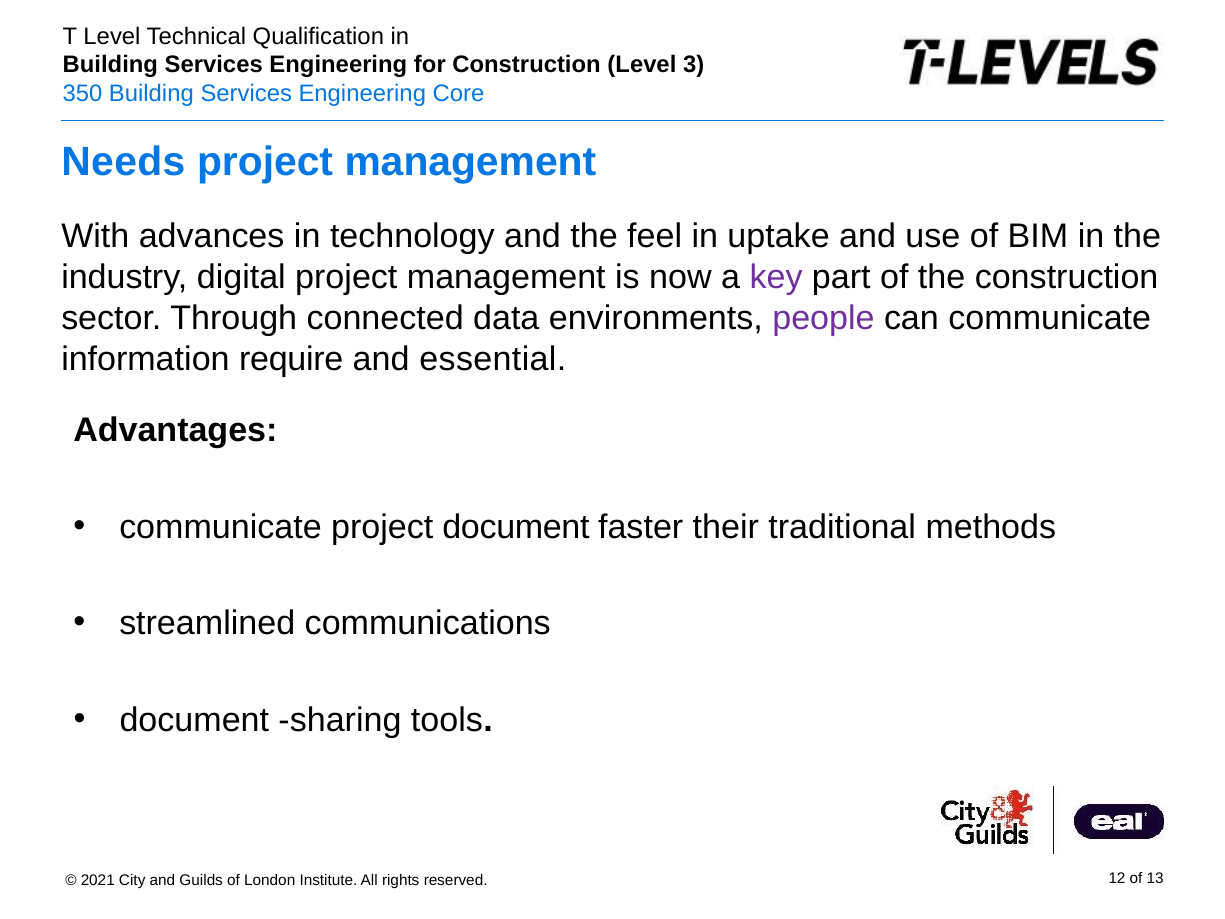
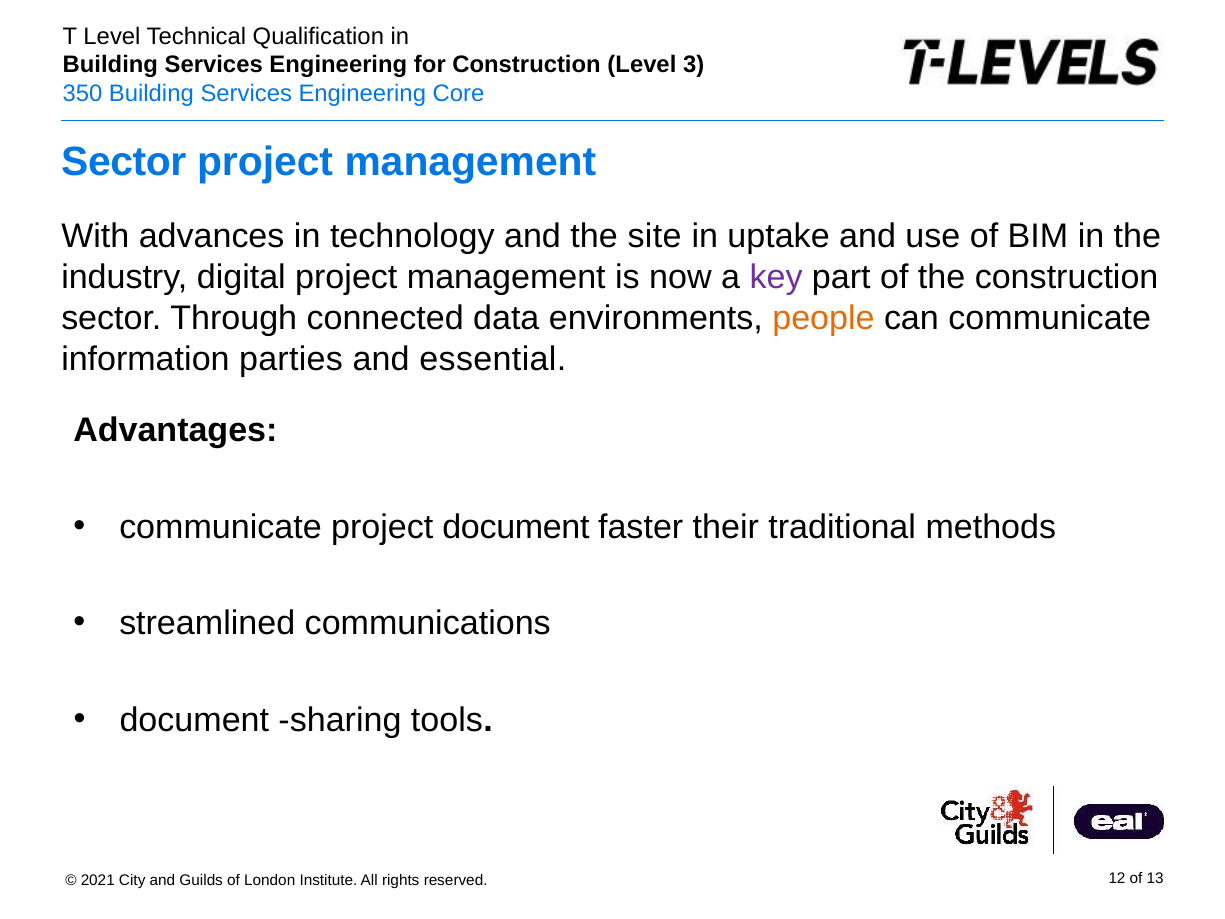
Needs at (123, 162): Needs -> Sector
feel: feel -> site
people colour: purple -> orange
require: require -> parties
